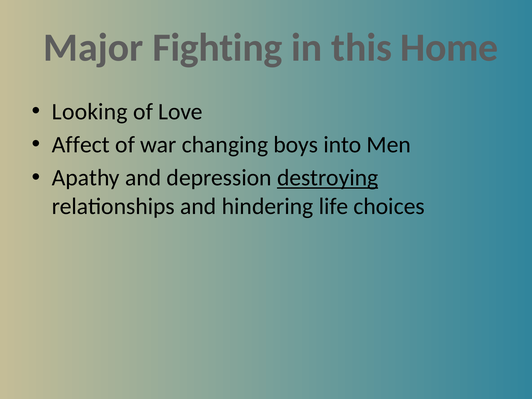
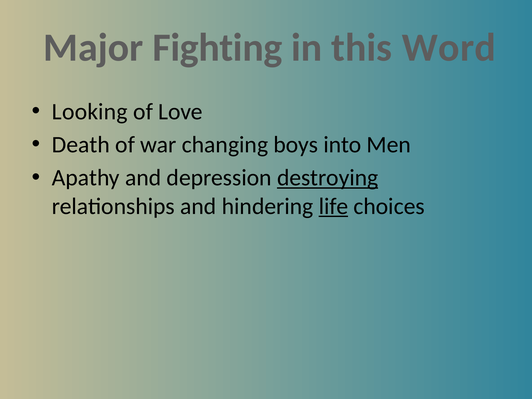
Home: Home -> Word
Affect: Affect -> Death
life underline: none -> present
